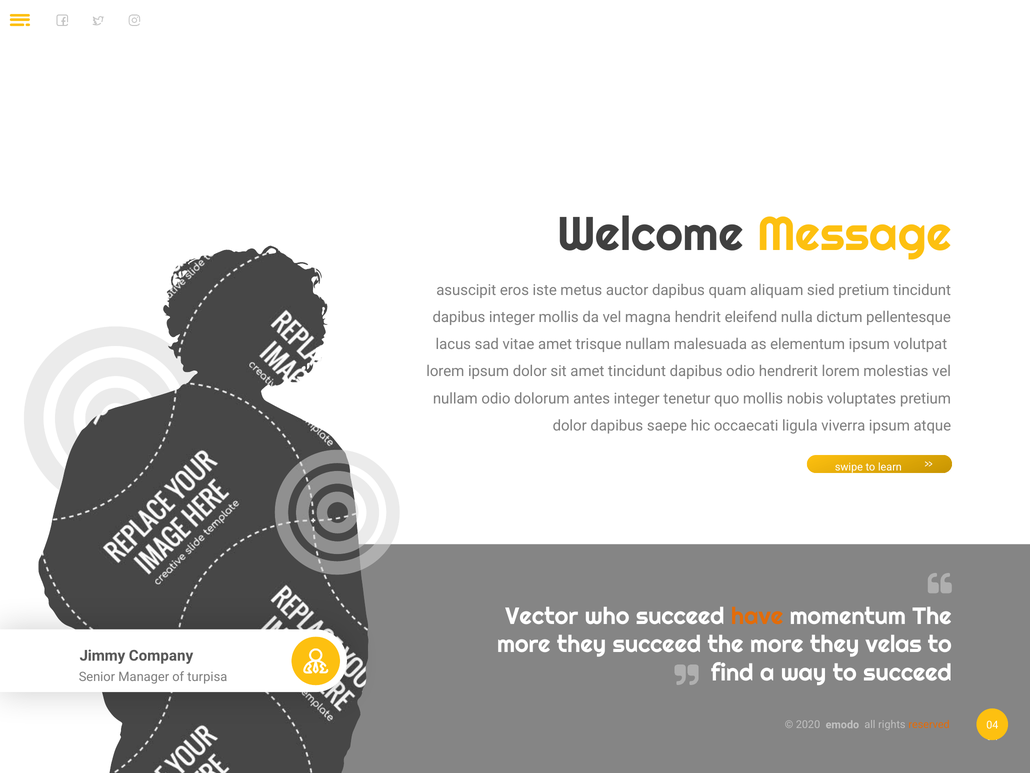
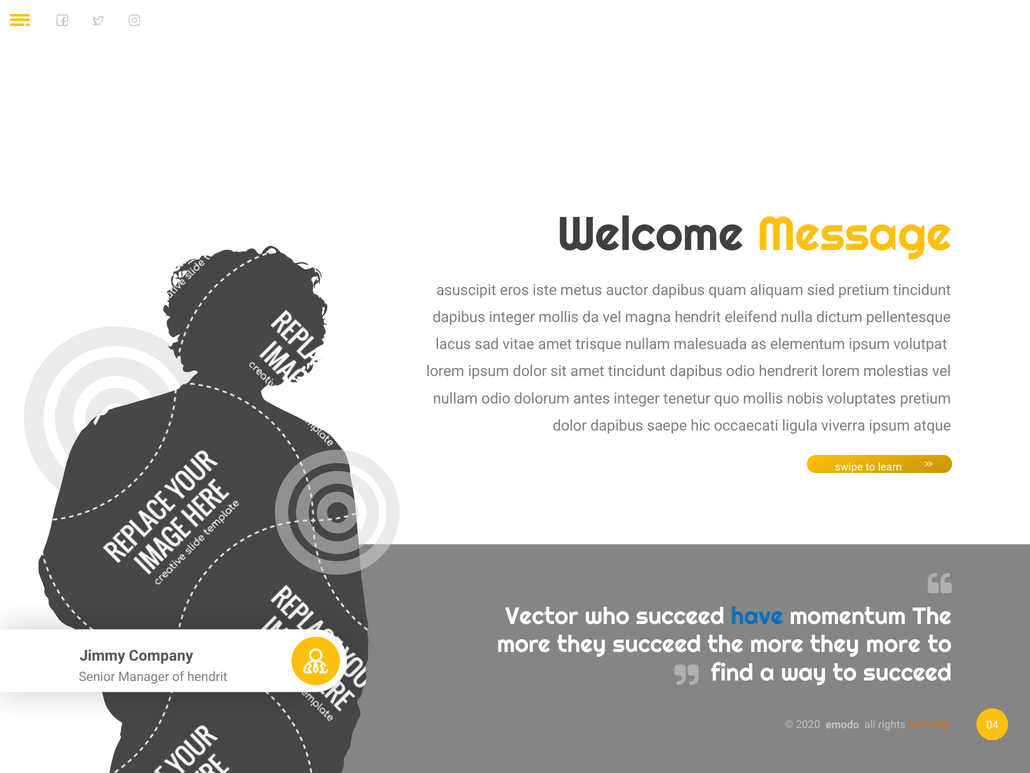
have colour: orange -> blue
they velas: velas -> more
of turpisa: turpisa -> hendrit
